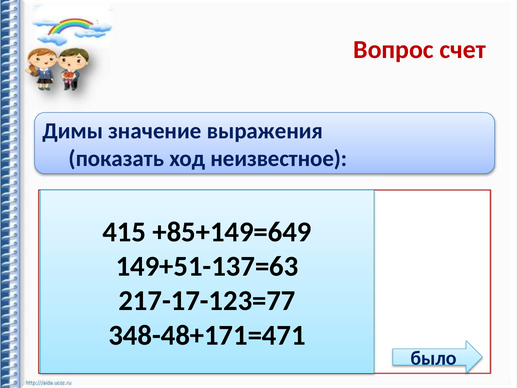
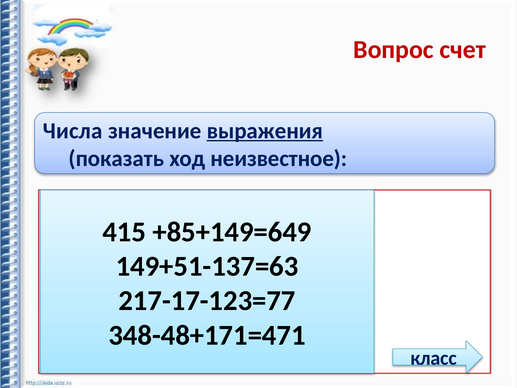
Димы: Димы -> Числа
выражения underline: none -> present
было: было -> класс
